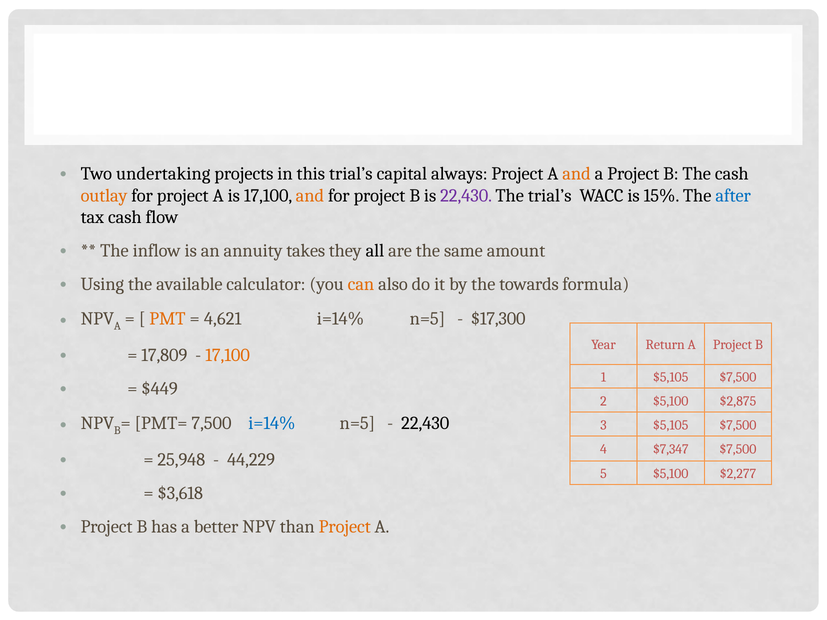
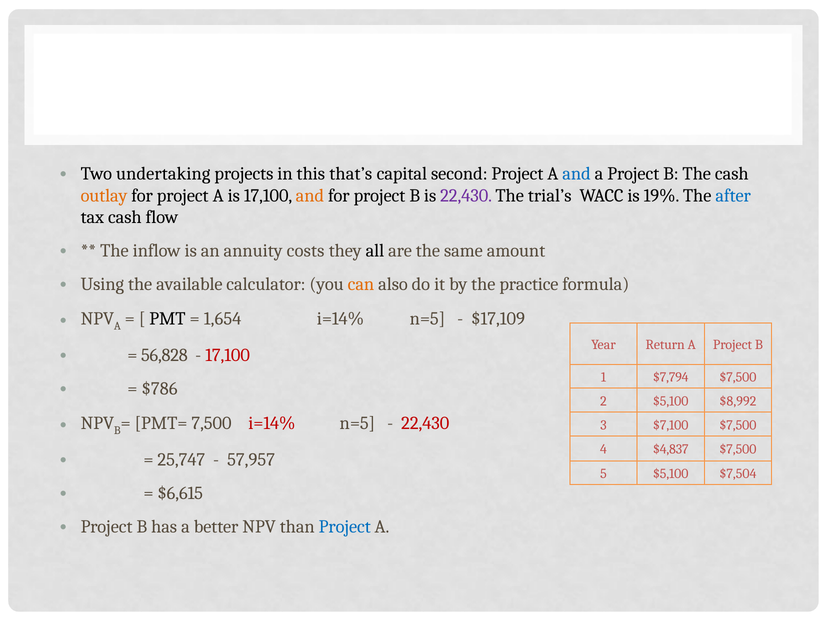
this trial’s: trial’s -> that’s
always: always -> second
and at (577, 174) colour: orange -> blue
15%: 15% -> 19%
takes: takes -> costs
towards: towards -> practice
PMT colour: orange -> black
4,621: 4,621 -> 1,654
$17,300: $17,300 -> $17,109
17,809: 17,809 -> 56,828
17,100 at (228, 355) colour: orange -> red
1 $5,105: $5,105 -> $7,794
$449: $449 -> $786
$2,875: $2,875 -> $8,992
i=14% at (272, 423) colour: blue -> red
22,430 at (425, 423) colour: black -> red
3 $5,105: $5,105 -> $7,100
$7,347: $7,347 -> $4,837
25,948: 25,948 -> 25,747
44,229: 44,229 -> 57,957
$2,277: $2,277 -> $7,504
$3,618: $3,618 -> $6,615
Project at (345, 527) colour: orange -> blue
